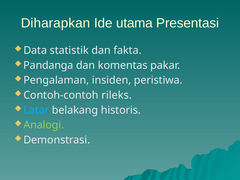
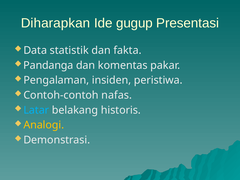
utama: utama -> gugup
rileks: rileks -> nafas
Analogi colour: light green -> yellow
